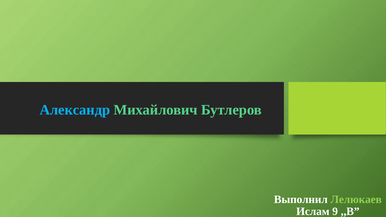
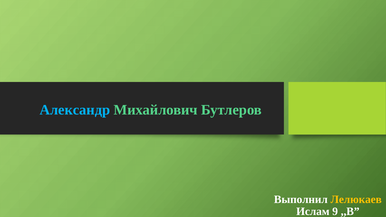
Лелюкаев colour: light green -> yellow
